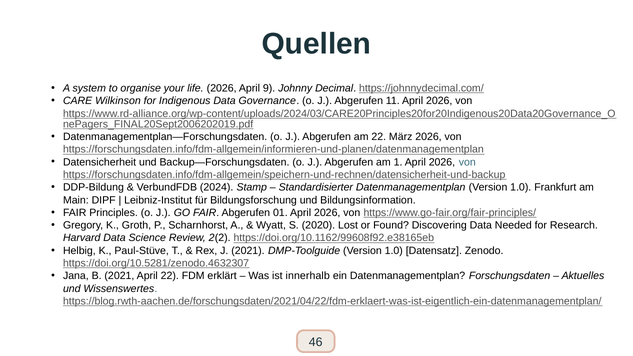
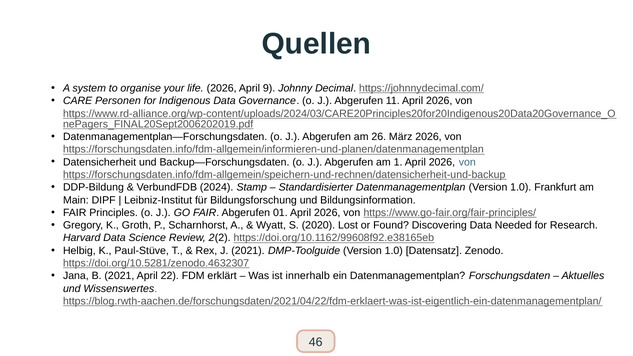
Wilkinson: Wilkinson -> Personen
am 22: 22 -> 26
